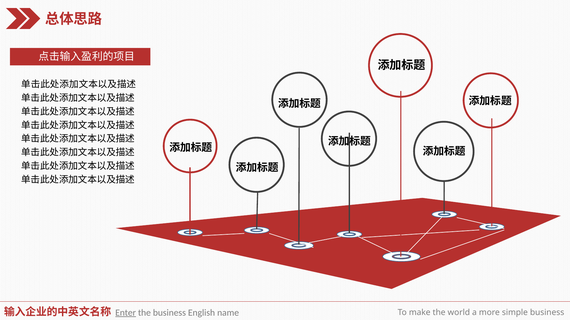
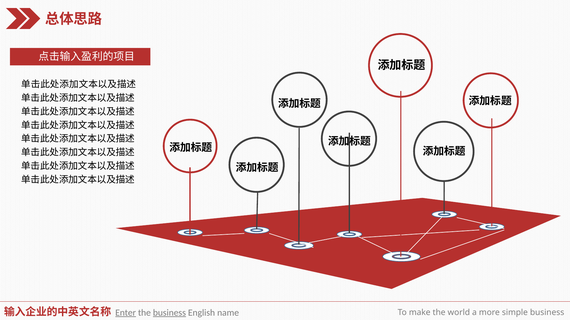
business at (169, 313) underline: none -> present
